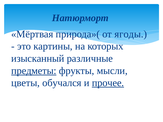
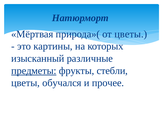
от ягоды: ягоды -> цветы
мысли: мысли -> стебли
прочее underline: present -> none
